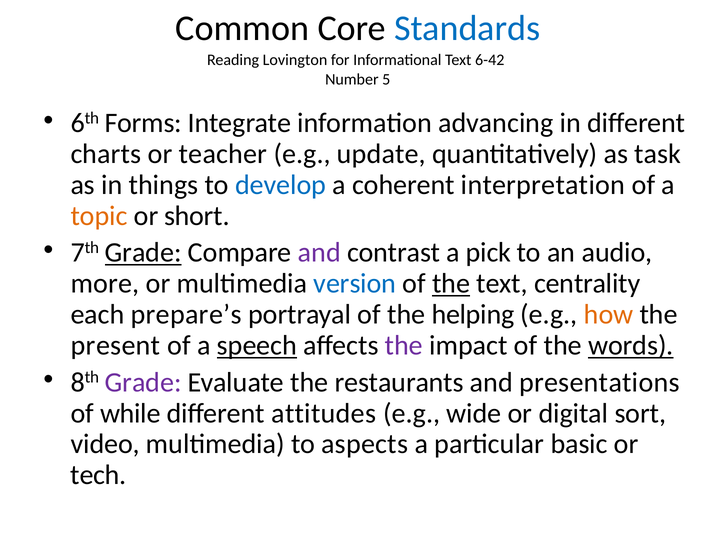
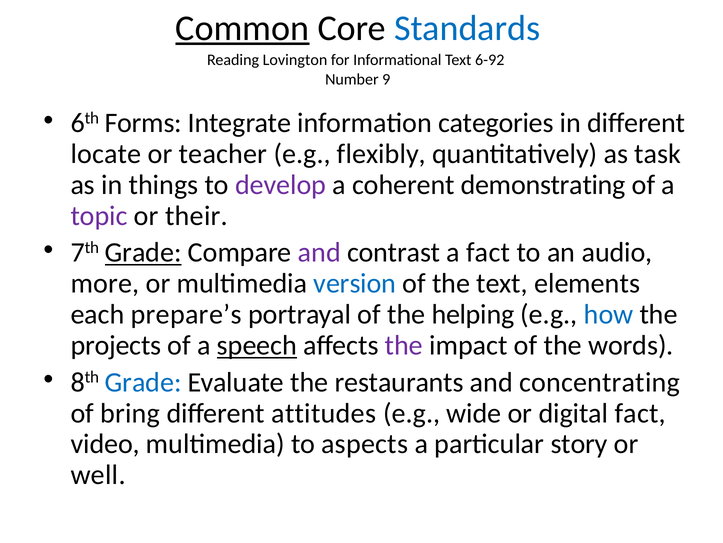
Common underline: none -> present
6-42: 6-42 -> 6-92
5: 5 -> 9
advancing: advancing -> categories
charts: charts -> locate
update: update -> flexibly
develop colour: blue -> purple
interpretation: interpretation -> demonstrating
topic colour: orange -> purple
short: short -> their
a pick: pick -> fact
the at (451, 283) underline: present -> none
centrality: centrality -> elements
how colour: orange -> blue
present: present -> projects
words underline: present -> none
Grade at (143, 382) colour: purple -> blue
presentations: presentations -> concentrating
while: while -> bring
digital sort: sort -> fact
basic: basic -> story
tech: tech -> well
